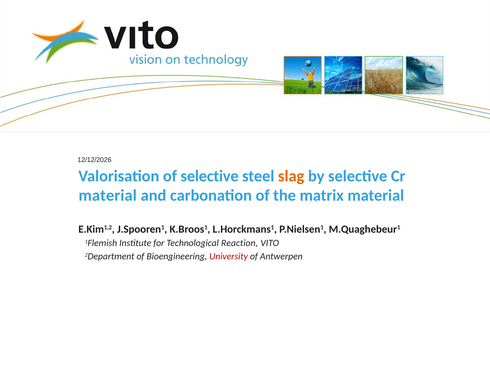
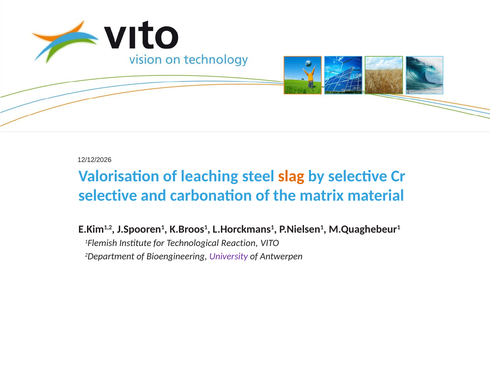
of selective: selective -> leaching
material at (108, 196): material -> selective
University colour: red -> purple
